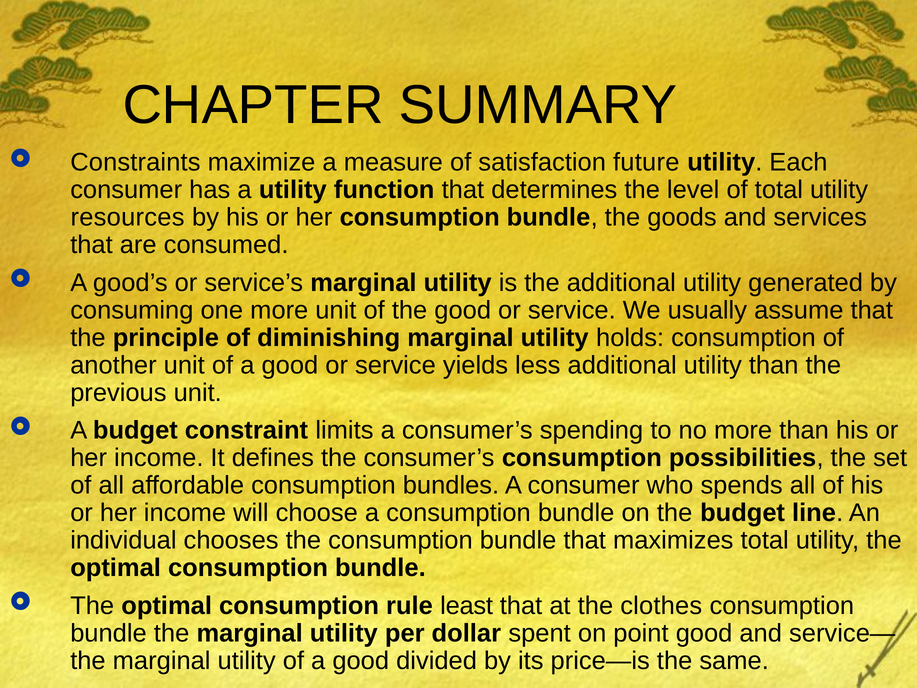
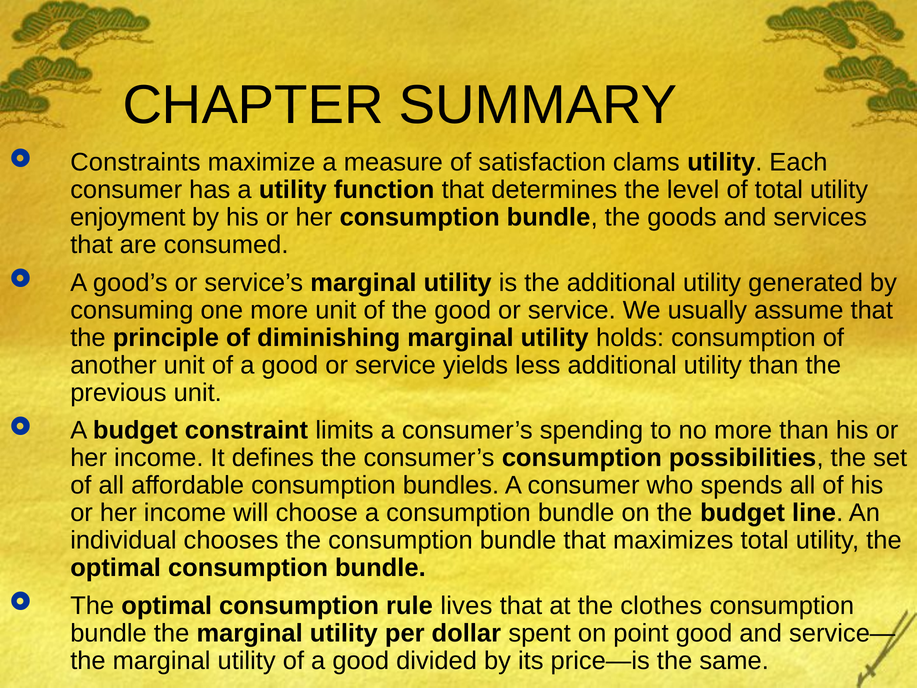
future: future -> clams
resources: resources -> enjoyment
least: least -> lives
